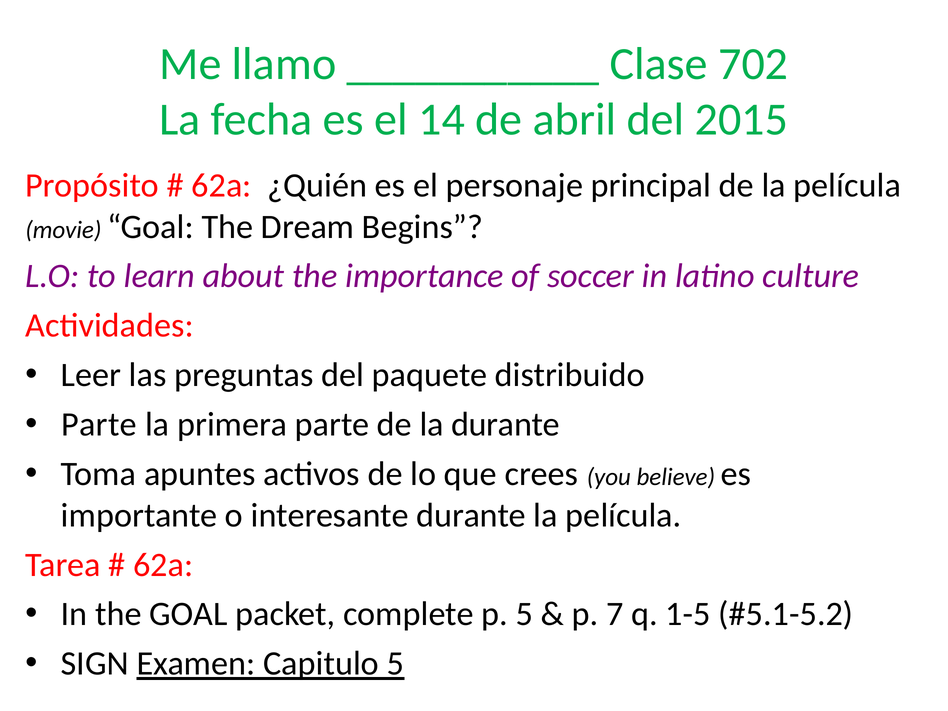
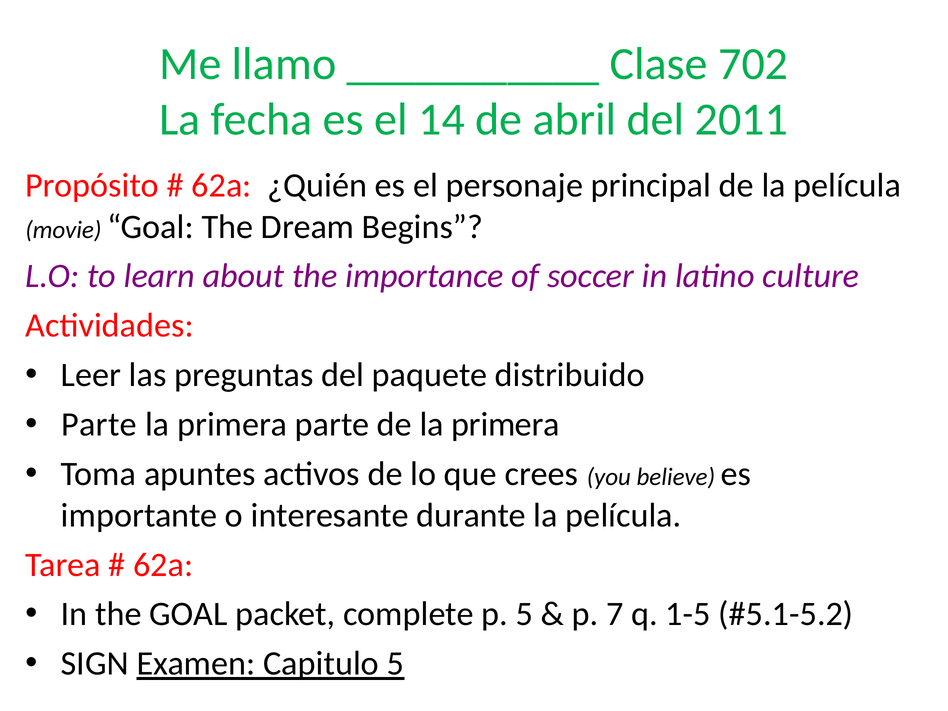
2015: 2015 -> 2011
de la durante: durante -> primera
